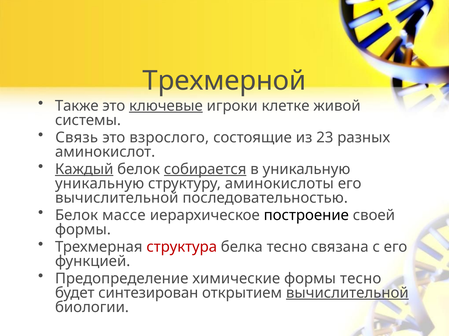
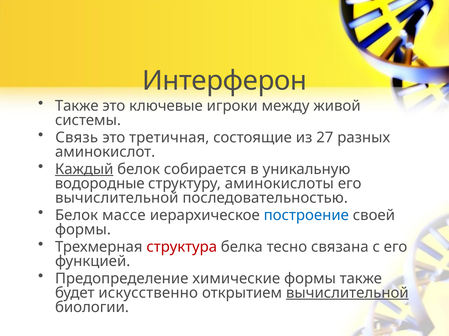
Трехмерной: Трехмерной -> Интерферон
ключевые underline: present -> none
клетке: клетке -> между
взрослого: взрослого -> третичная
23: 23 -> 27
собирается underline: present -> none
уникальную at (100, 184): уникальную -> водородные
построение colour: black -> blue
формы тесно: тесно -> также
синтезирован: синтезирован -> искусственно
